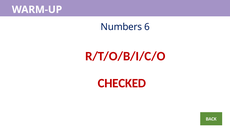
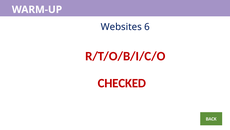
Numbers: Numbers -> Websites
